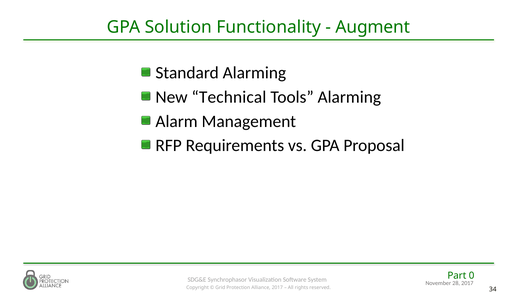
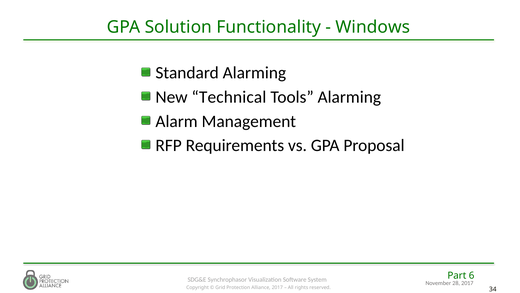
Augment: Augment -> Windows
0: 0 -> 6
